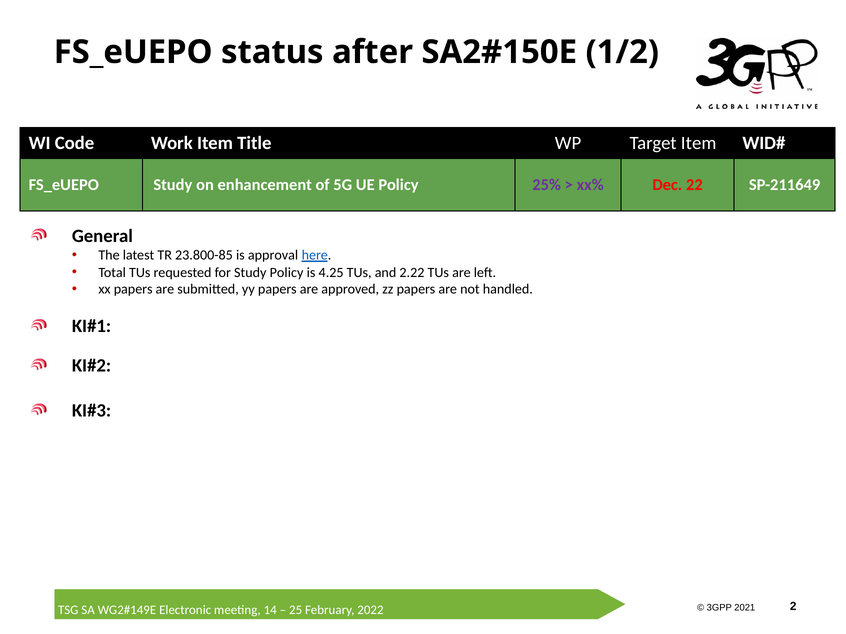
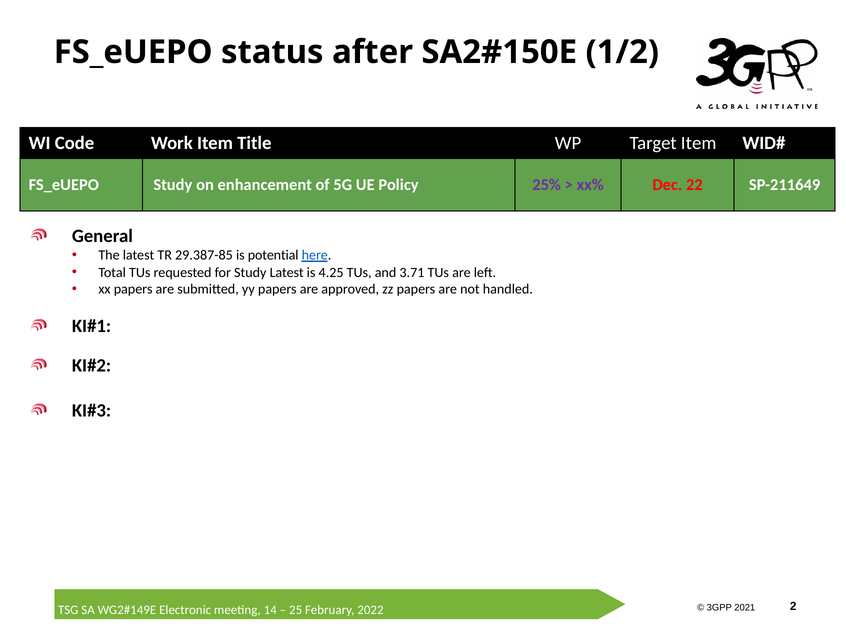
23.800-85: 23.800-85 -> 29.387-85
approval: approval -> potential
Study Policy: Policy -> Latest
2.22: 2.22 -> 3.71
